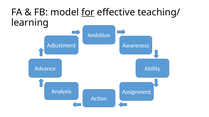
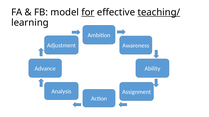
teaching/ underline: none -> present
